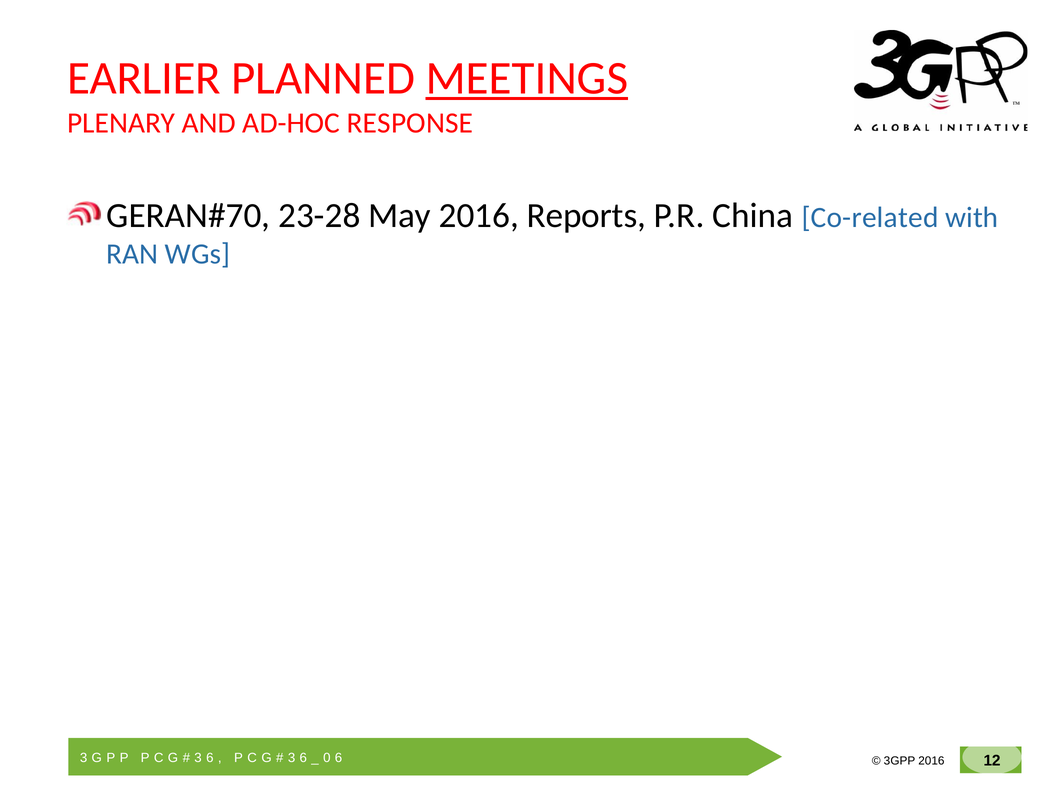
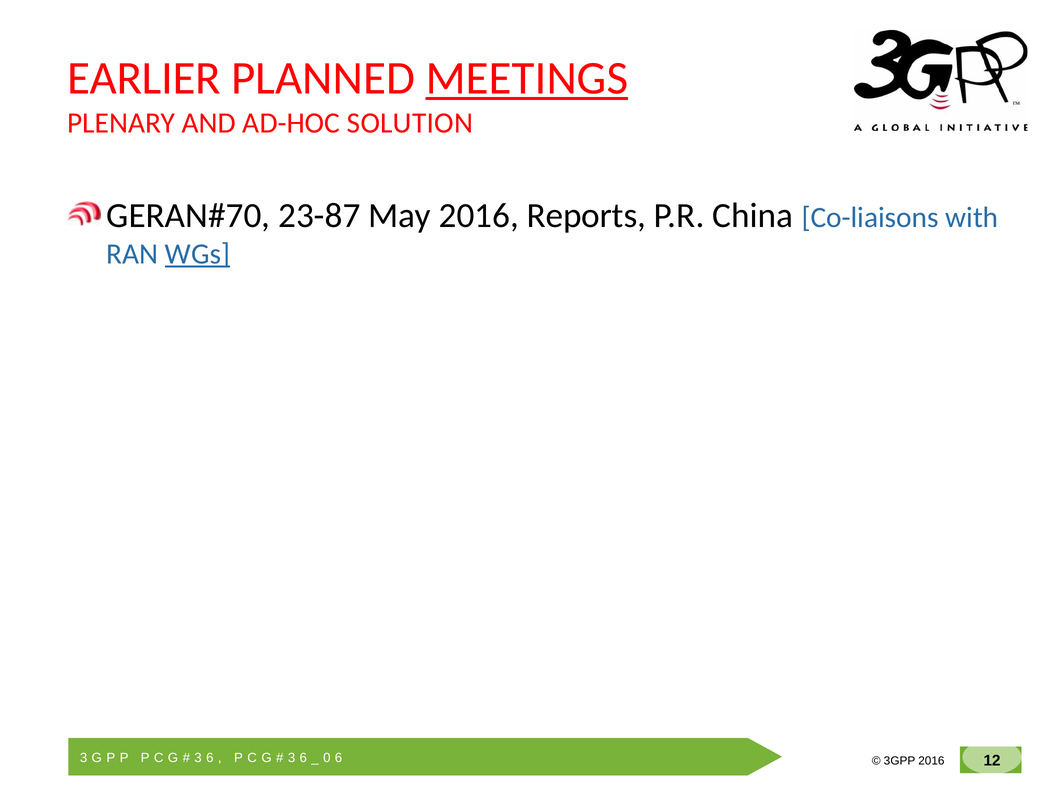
RESPONSE: RESPONSE -> SOLUTION
23-28: 23-28 -> 23-87
Co-related: Co-related -> Co-liaisons
WGs underline: none -> present
